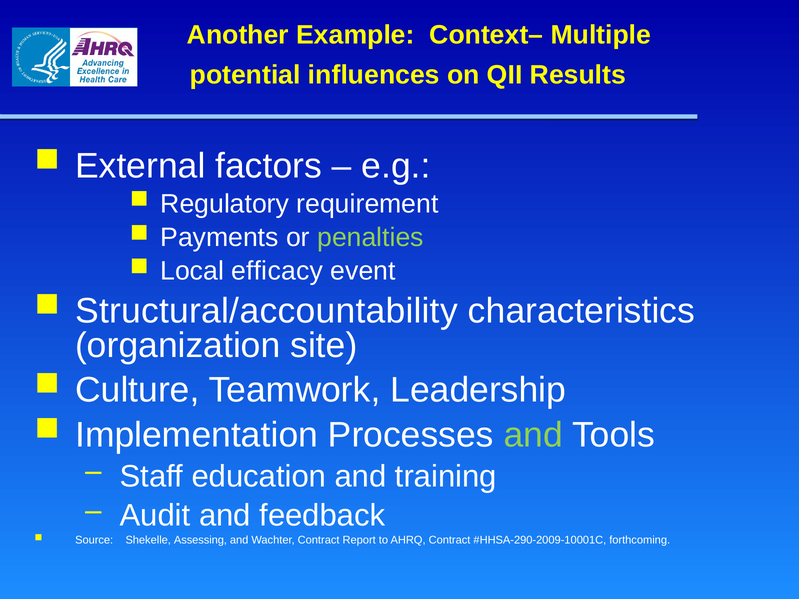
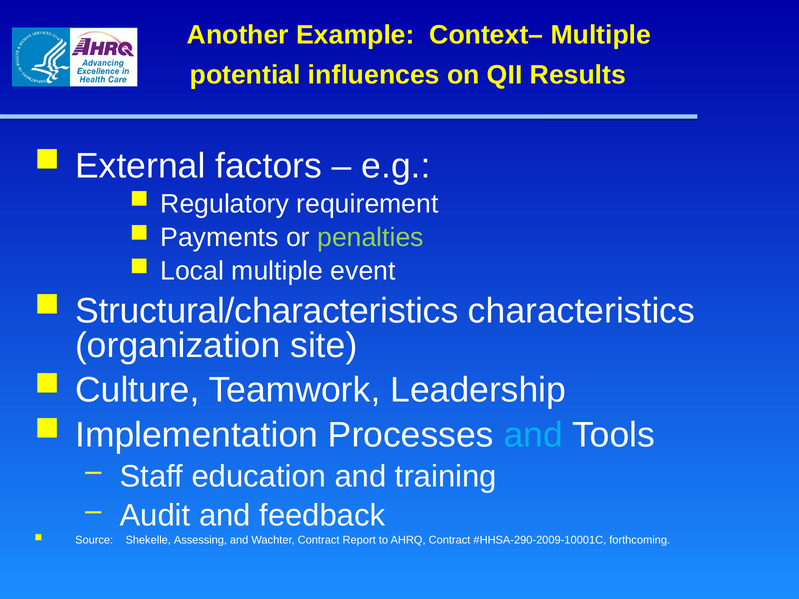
Local efficacy: efficacy -> multiple
Structural/accountability: Structural/accountability -> Structural/characteristics
and at (533, 435) colour: light green -> light blue
